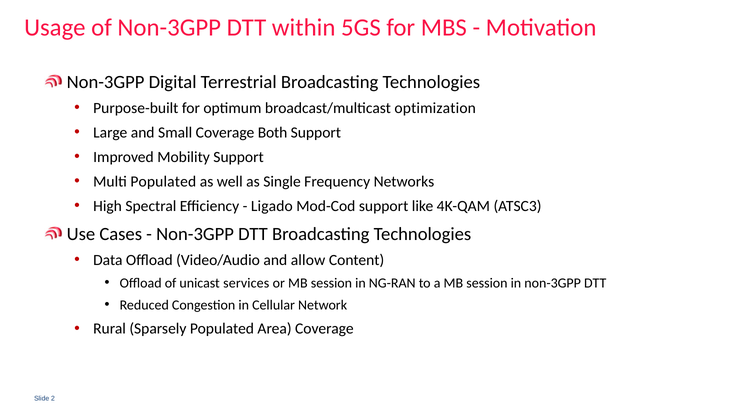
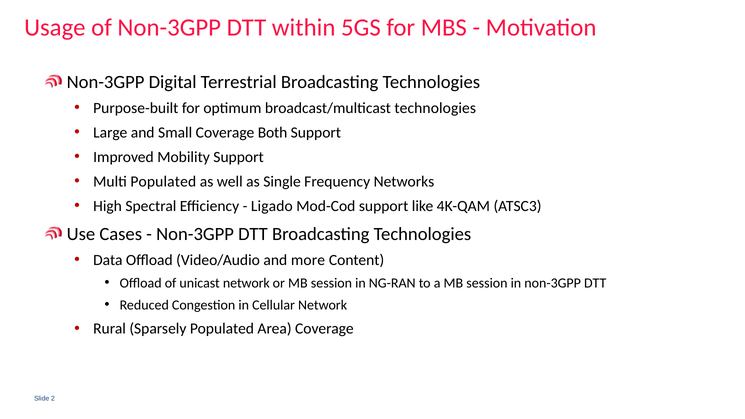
broadcast/multicast optimization: optimization -> technologies
allow: allow -> more
unicast services: services -> network
